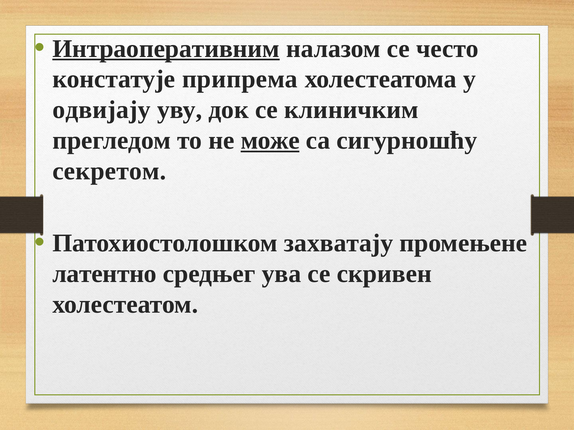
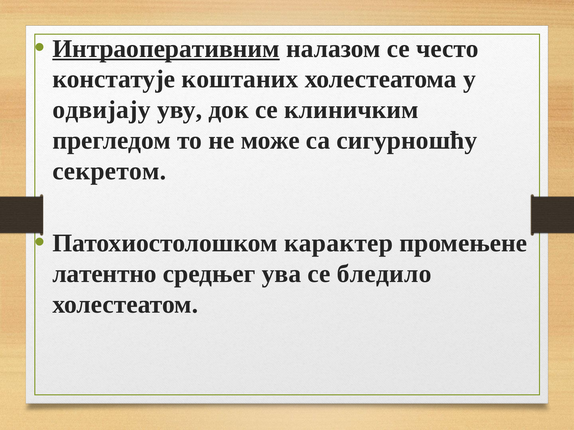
припрема: припрема -> коштаних
може underline: present -> none
захватају: захватају -> карактер
скривен: скривен -> бледило
